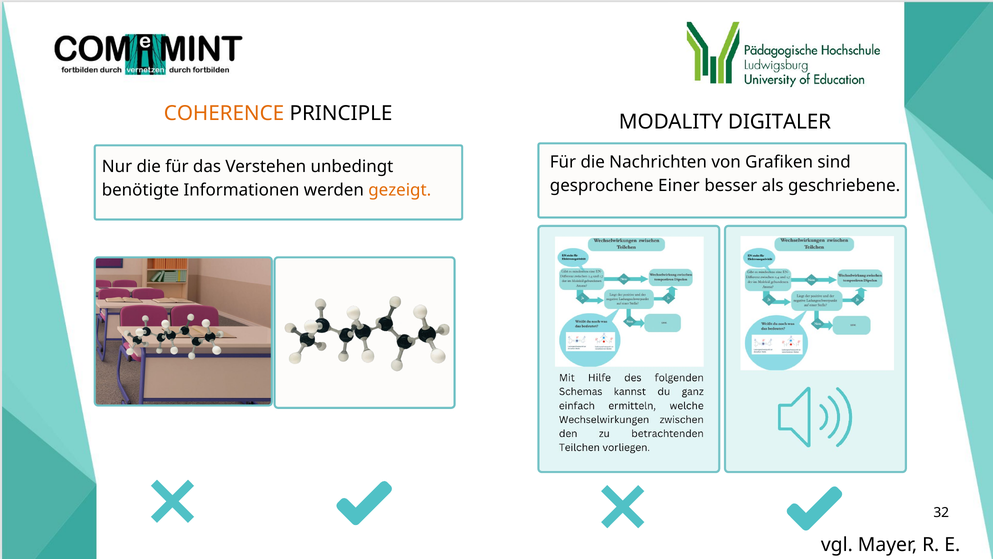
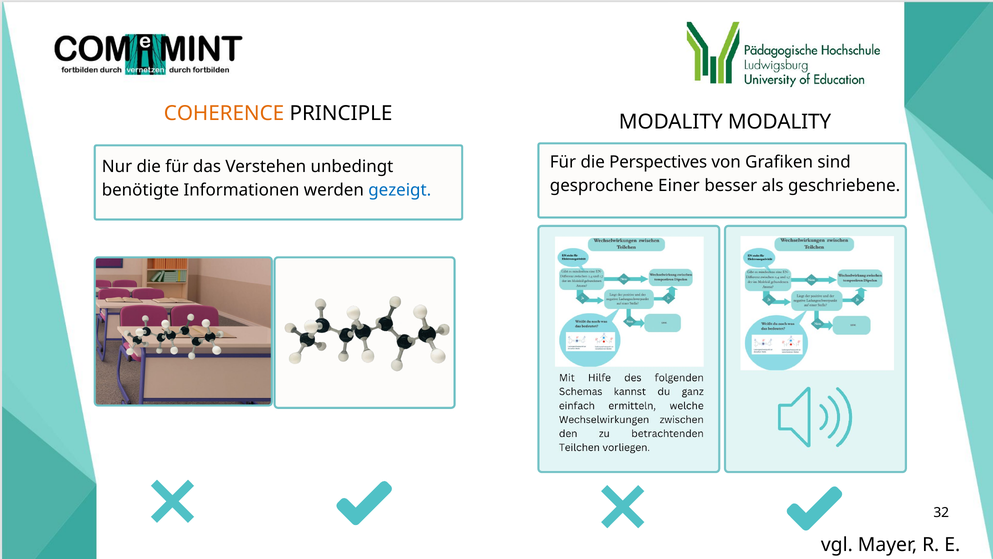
MODALITY DIGITALER: DIGITALER -> MODALITY
Nachrichten: Nachrichten -> Perspectives
gezeigt colour: orange -> blue
